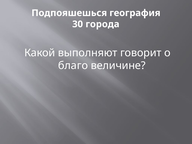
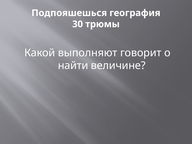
города: города -> трюмы
благо: благо -> найти
